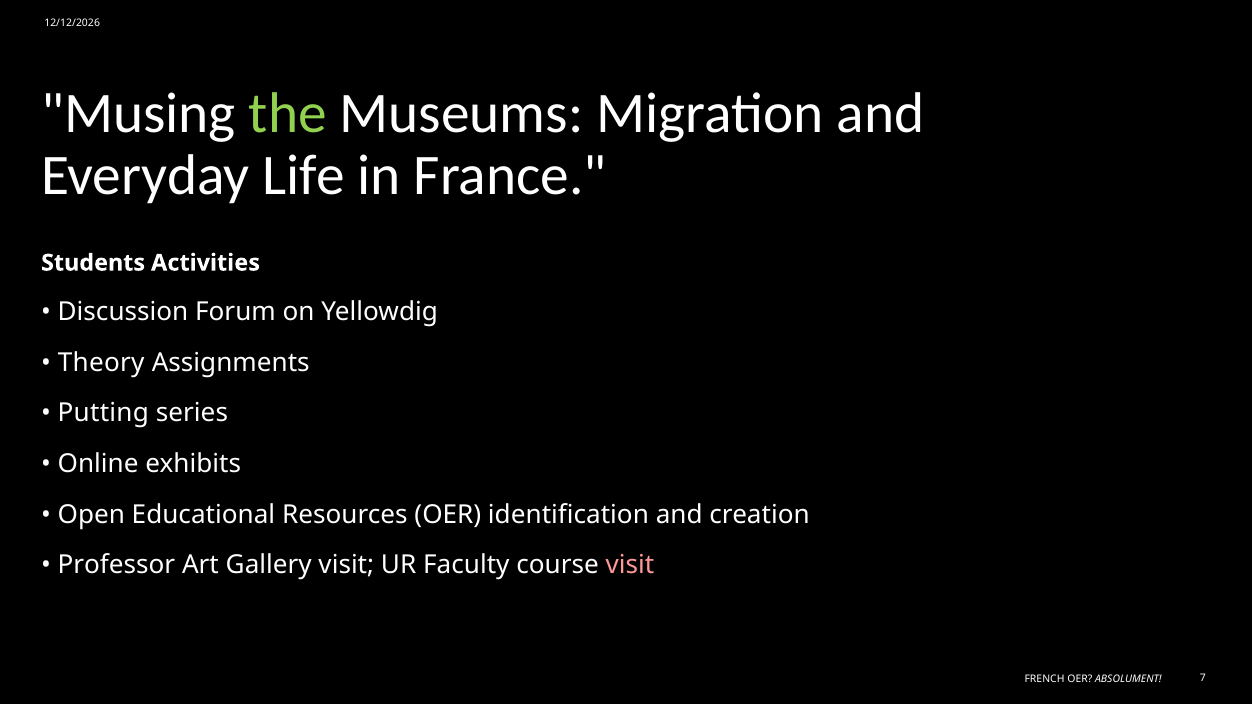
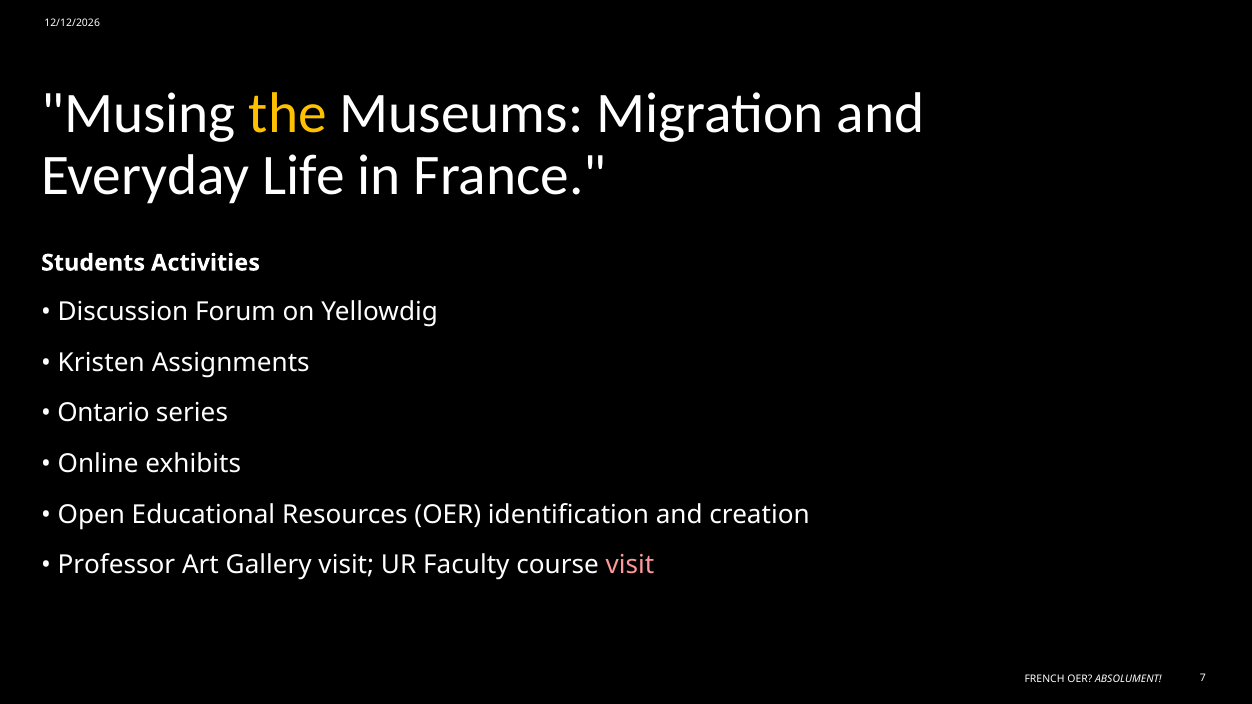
the colour: light green -> yellow
Theory: Theory -> Kristen
Putting: Putting -> Ontario
